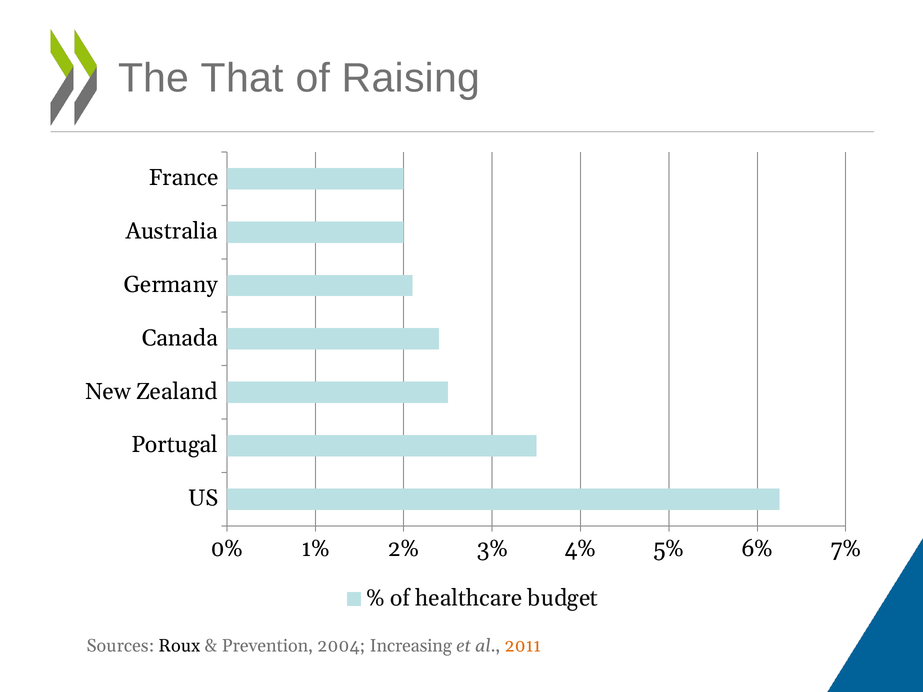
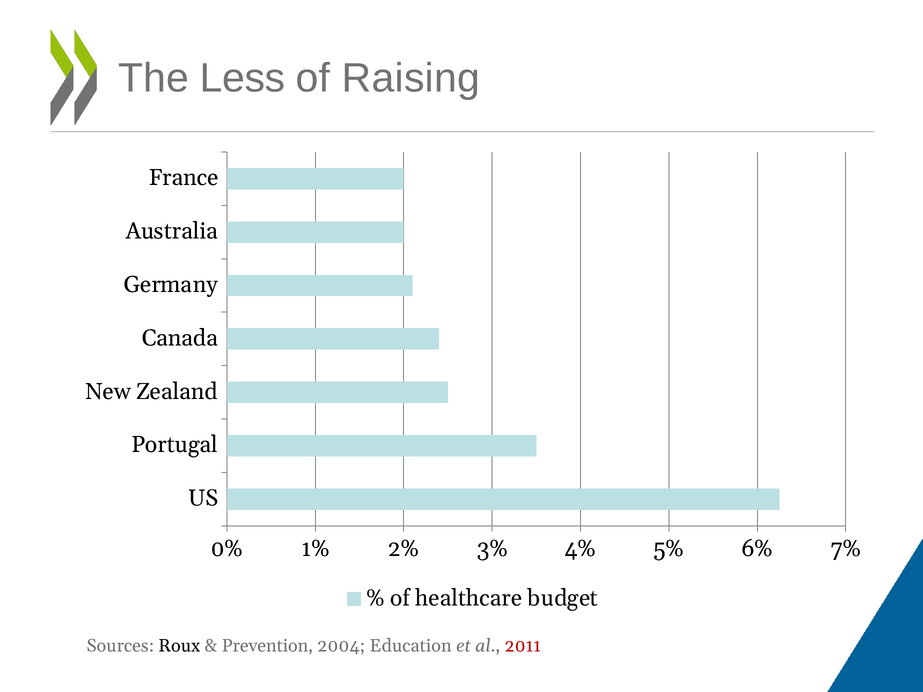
That: That -> Less
Increasing: Increasing -> Education
2011 colour: orange -> red
